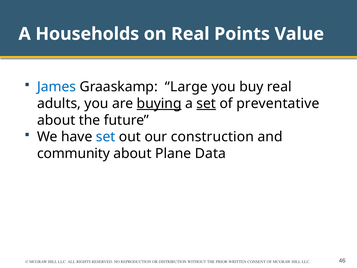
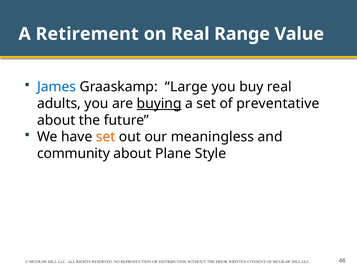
Households: Households -> Retirement
Points: Points -> Range
set at (206, 103) underline: present -> none
set at (106, 137) colour: blue -> orange
construction: construction -> meaningless
Data: Data -> Style
